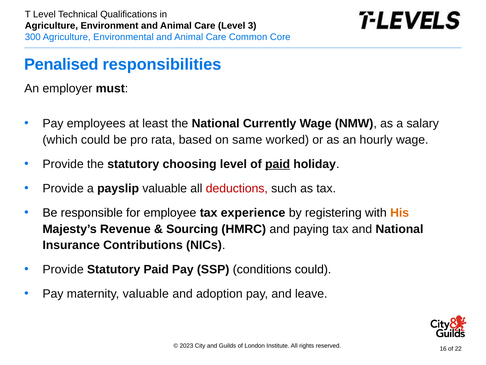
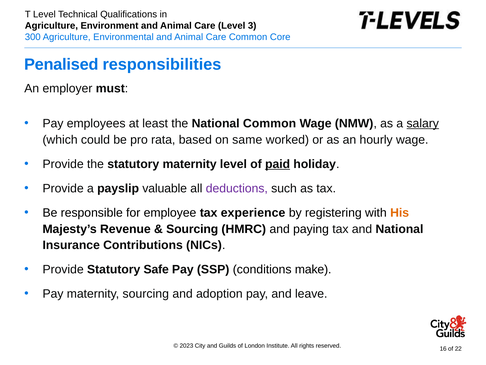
National Currently: Currently -> Common
salary underline: none -> present
statutory choosing: choosing -> maternity
deductions colour: red -> purple
Statutory Paid: Paid -> Safe
conditions could: could -> make
maternity valuable: valuable -> sourcing
